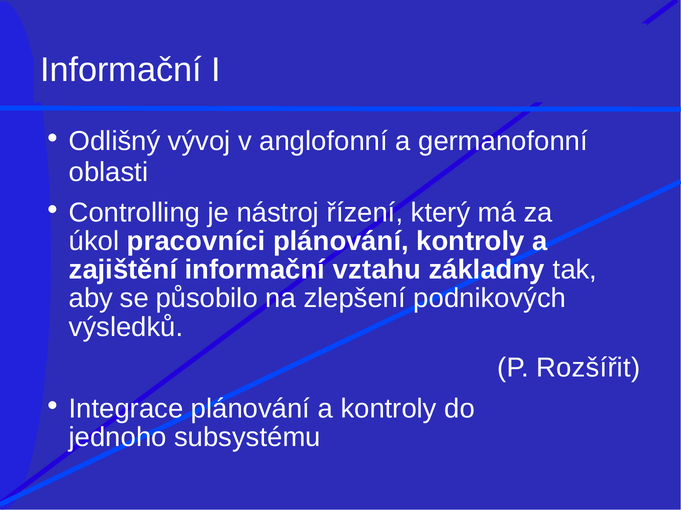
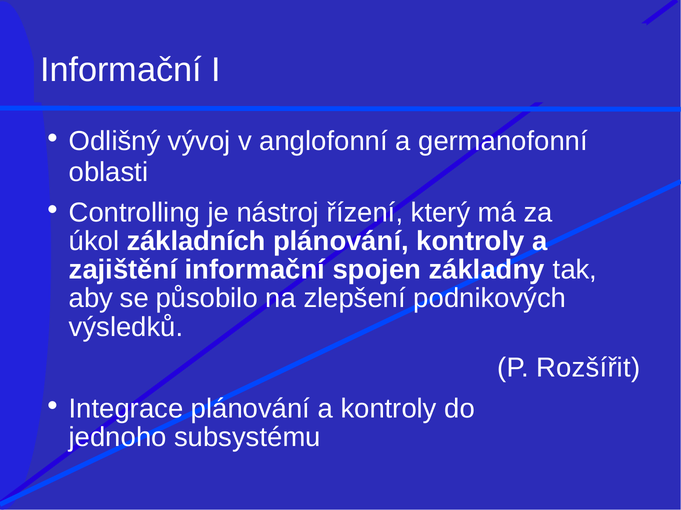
pracovníci: pracovníci -> základních
vztahu: vztahu -> spojen
